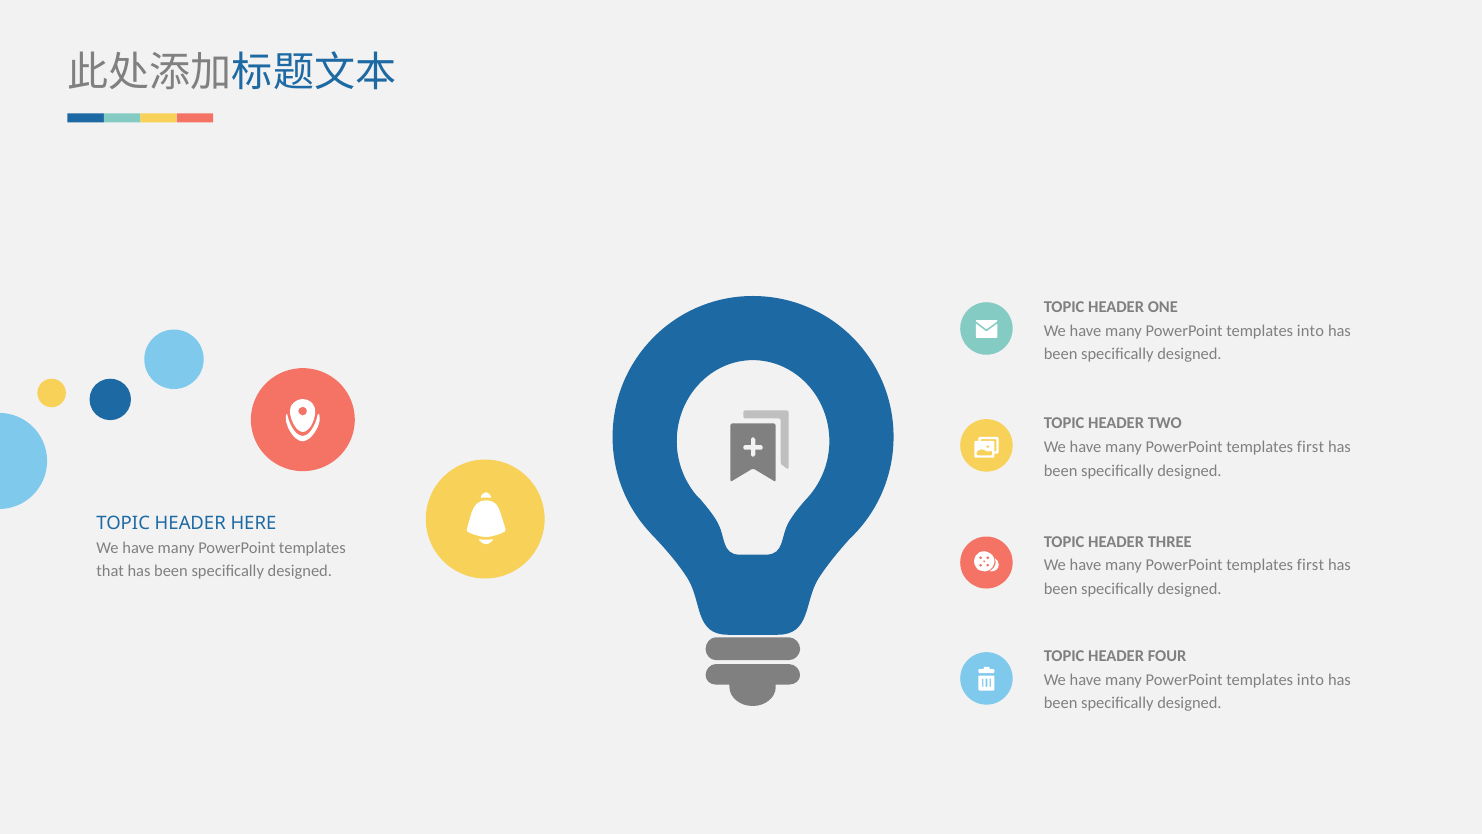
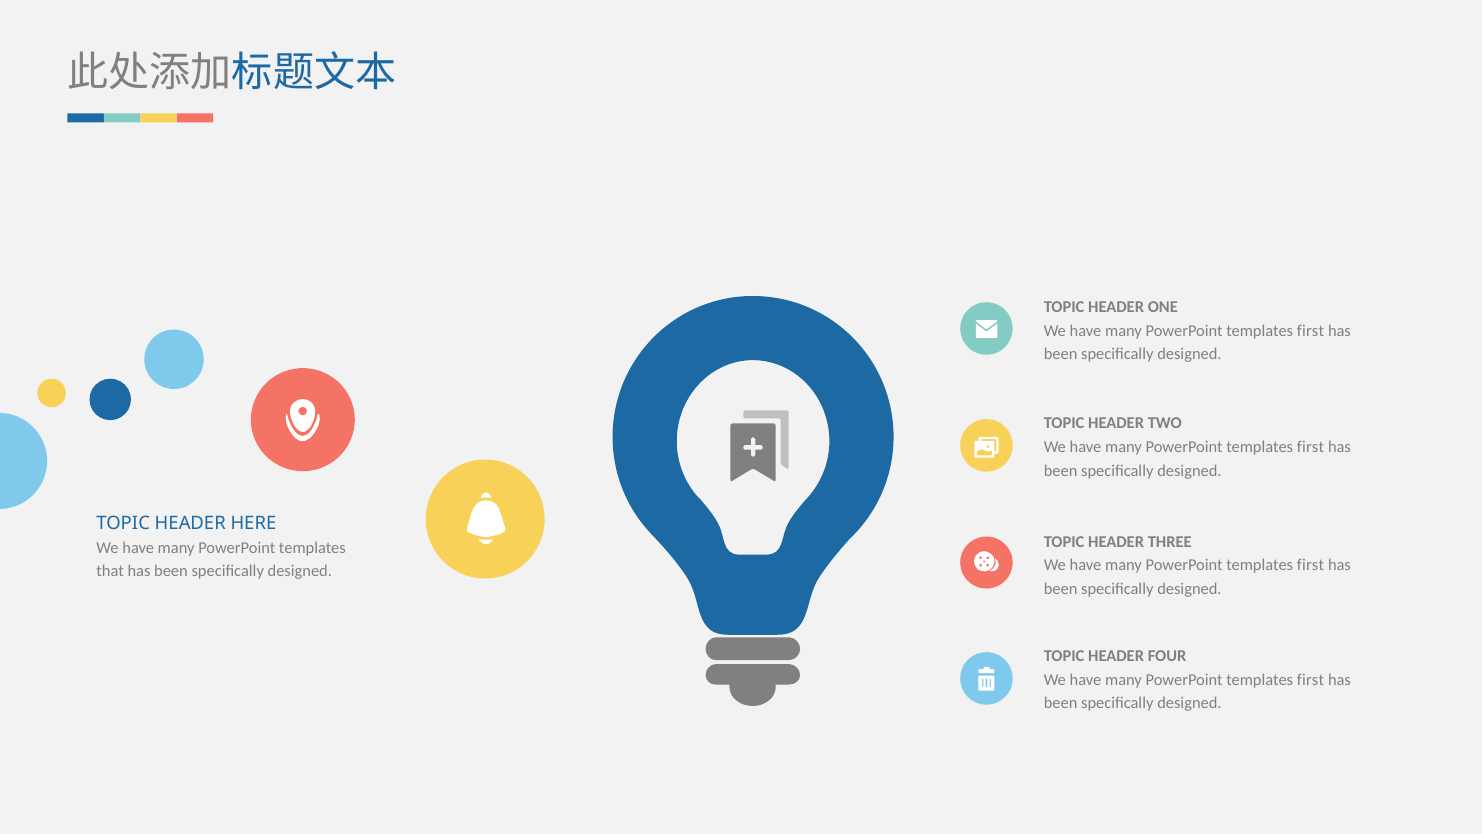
into at (1310, 330): into -> first
into at (1310, 679): into -> first
